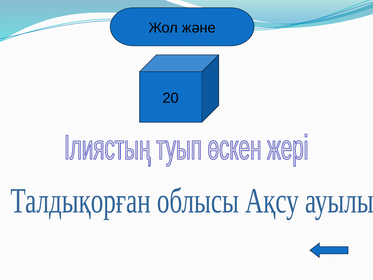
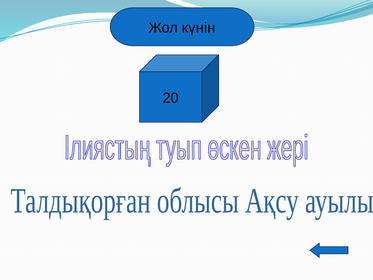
және: және -> күнін
